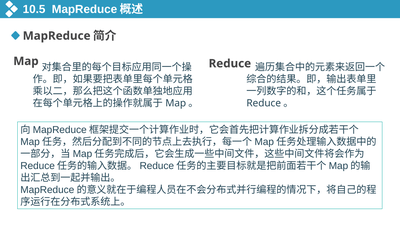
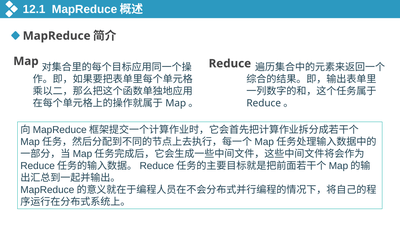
10.5: 10.5 -> 12.1
